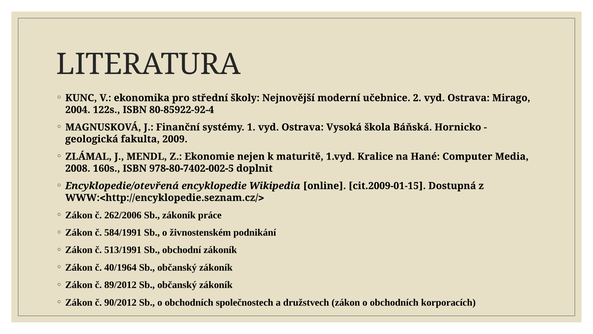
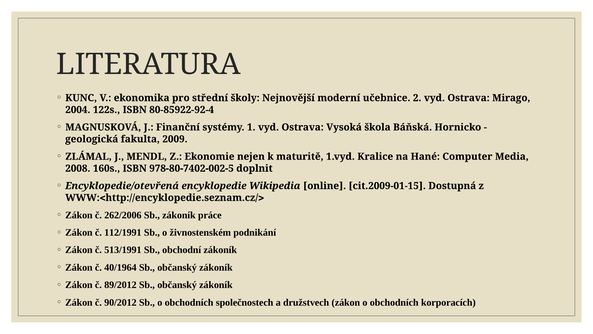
584/1991: 584/1991 -> 112/1991
